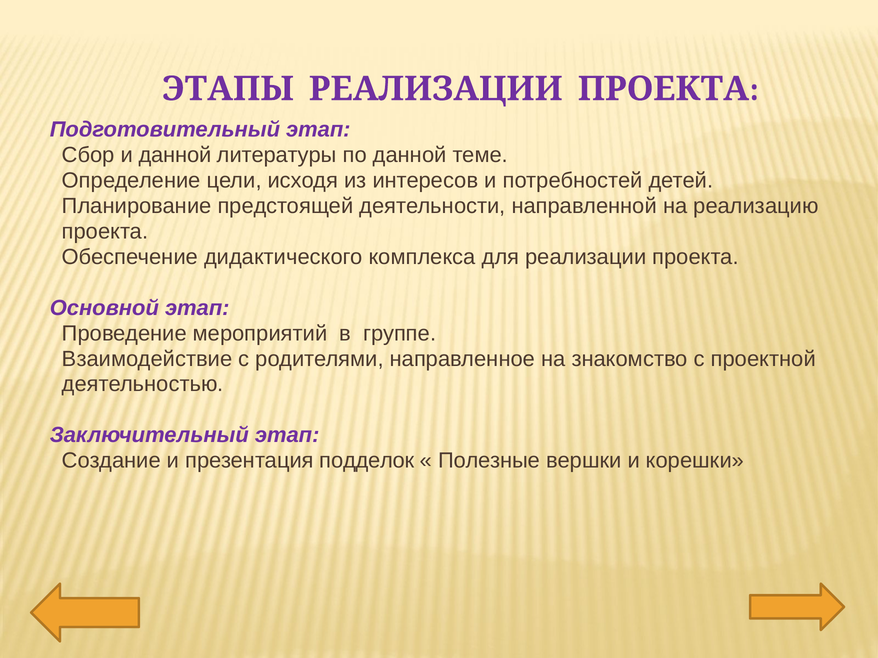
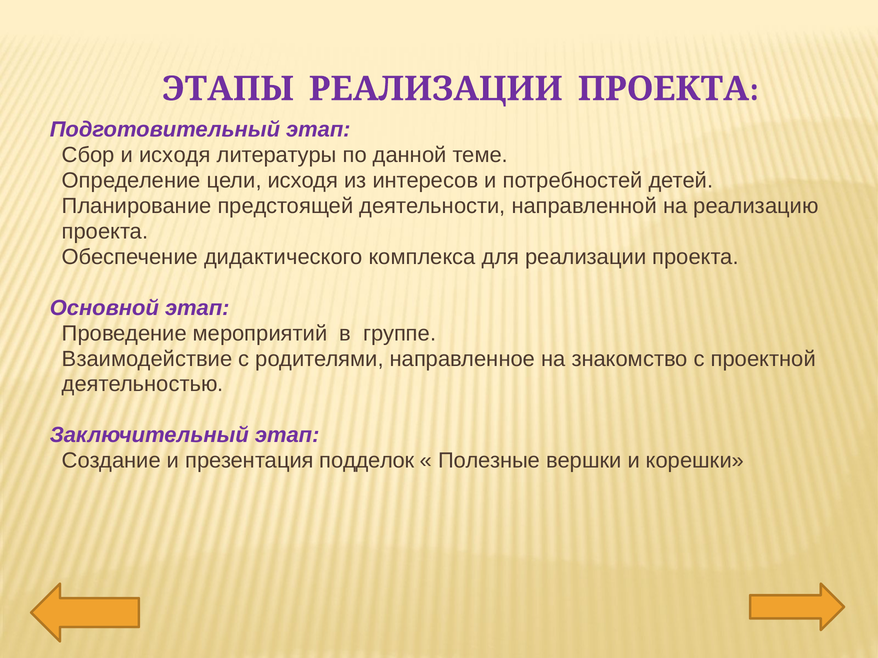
и данной: данной -> исходя
